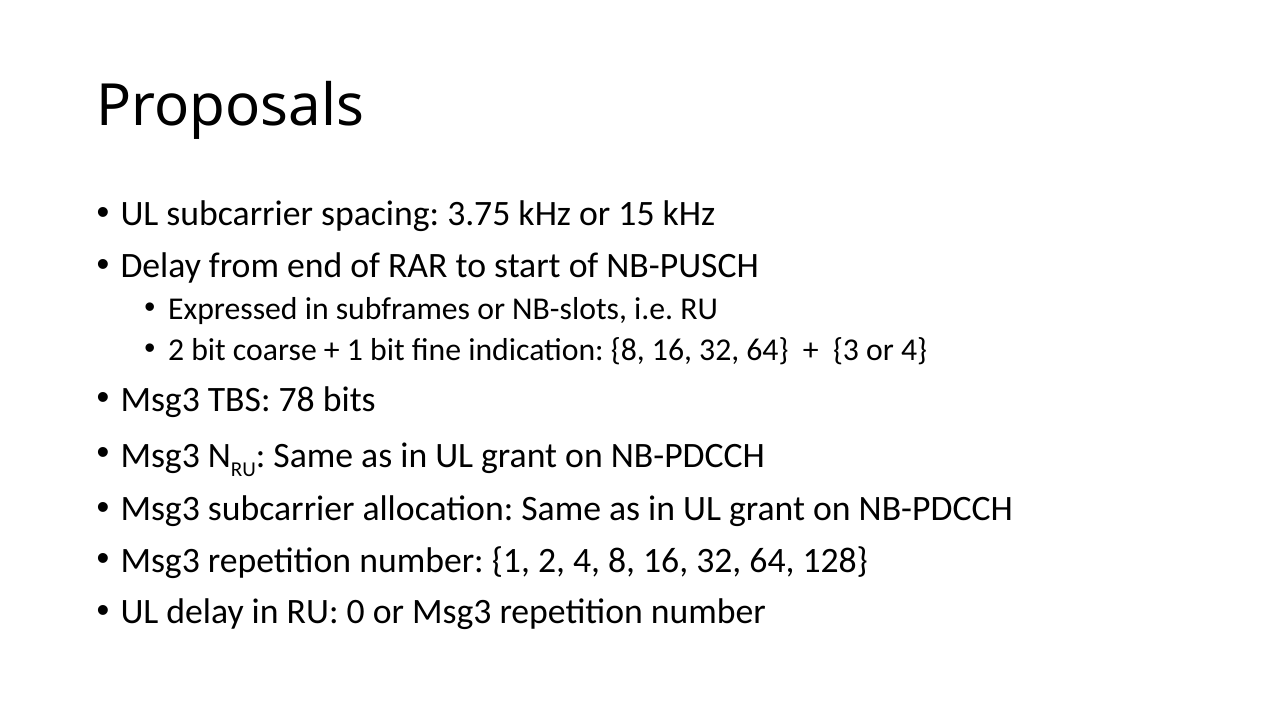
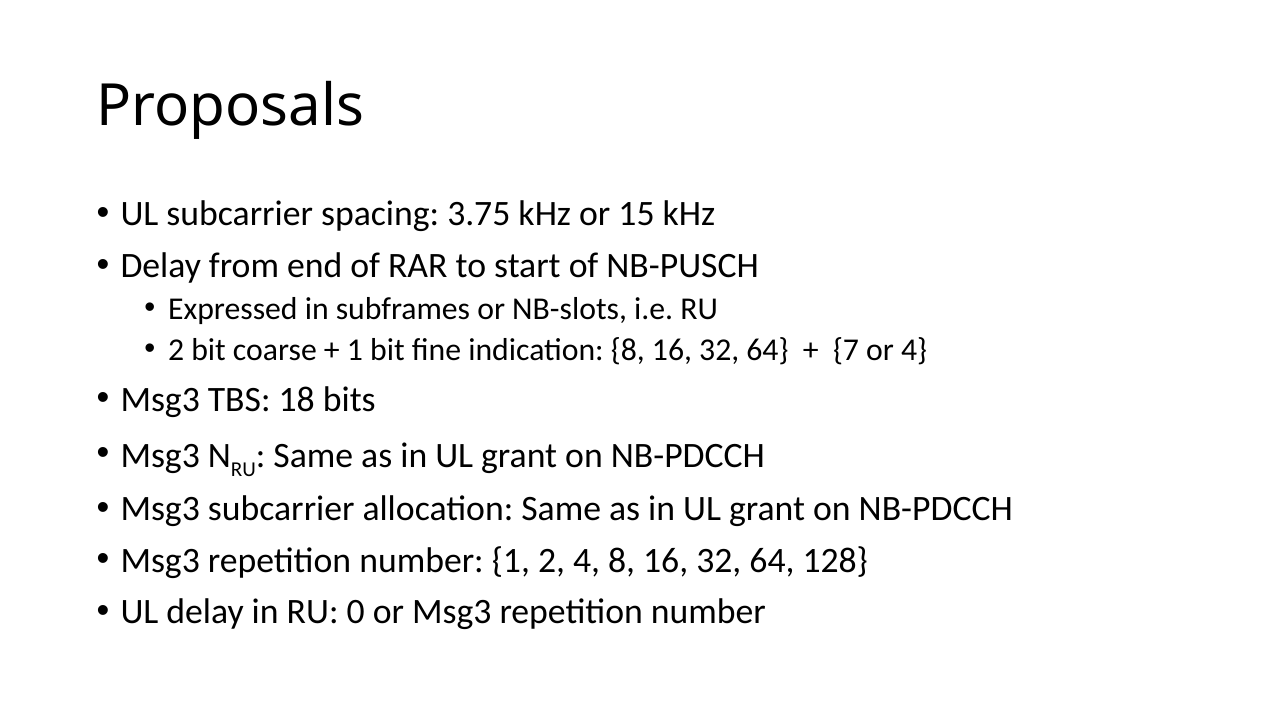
3: 3 -> 7
78: 78 -> 18
